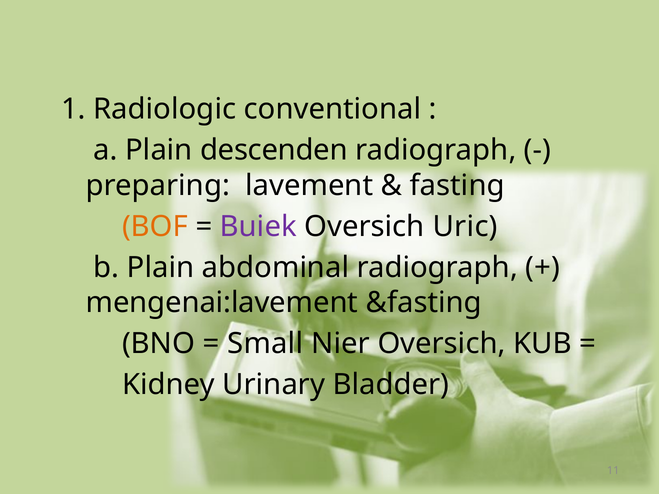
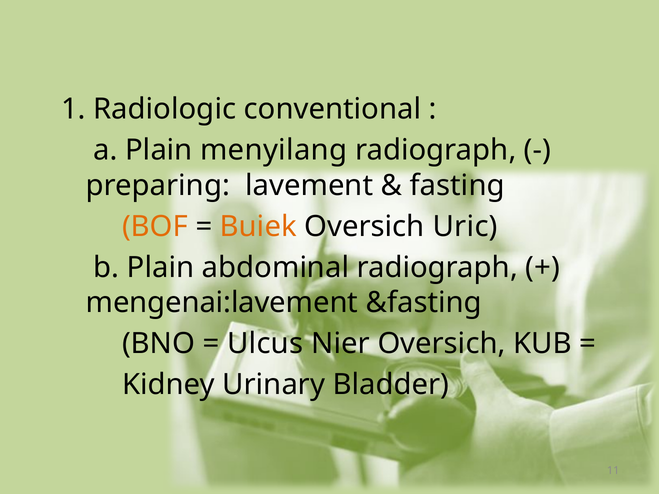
descenden: descenden -> menyilang
Buiek colour: purple -> orange
Small: Small -> Ulcus
